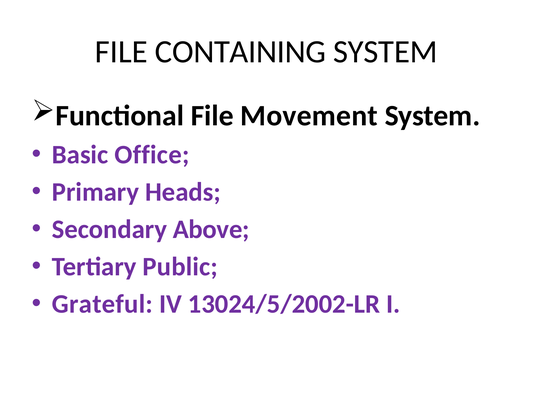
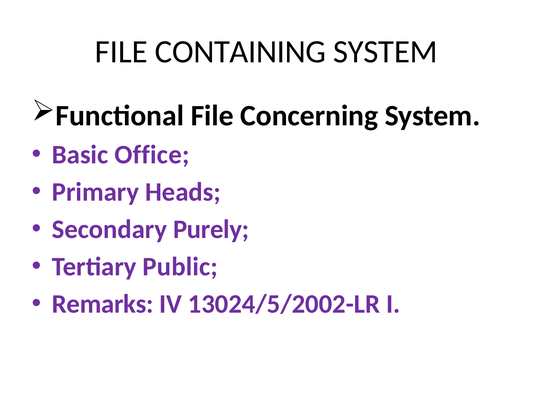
Movement: Movement -> Concerning
Above: Above -> Purely
Grateful: Grateful -> Remarks
